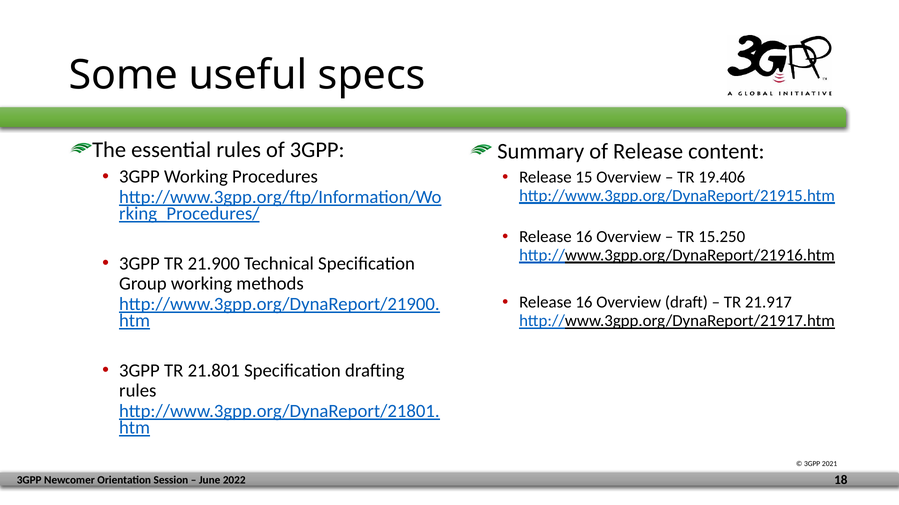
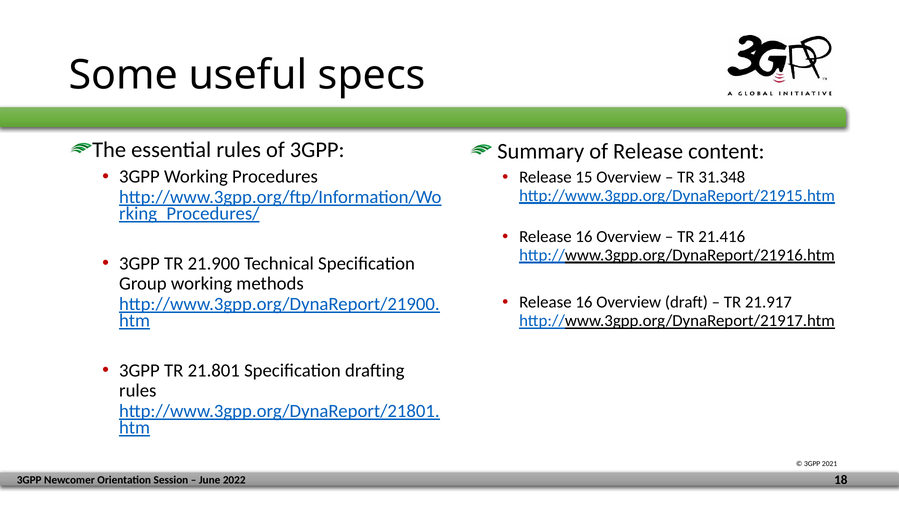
19.406: 19.406 -> 31.348
15.250: 15.250 -> 21.416
